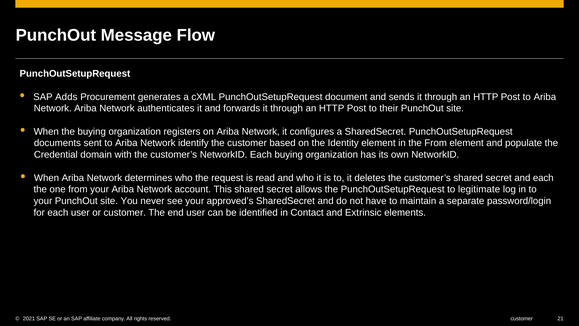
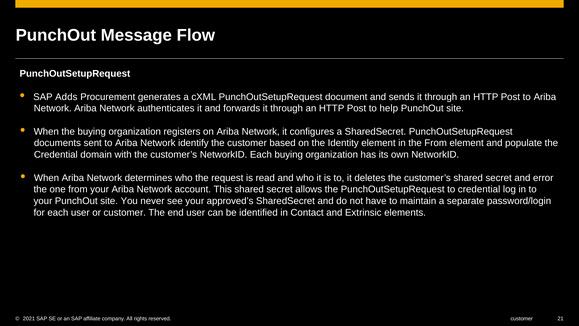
their: their -> help
and each: each -> error
to legitimate: legitimate -> credential
